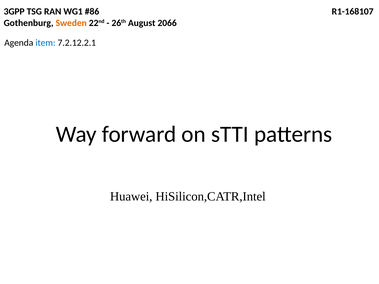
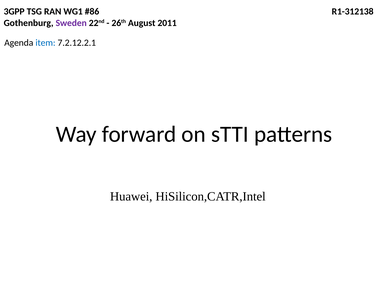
R1-168107: R1-168107 -> R1-312138
Sweden colour: orange -> purple
2066: 2066 -> 2011
